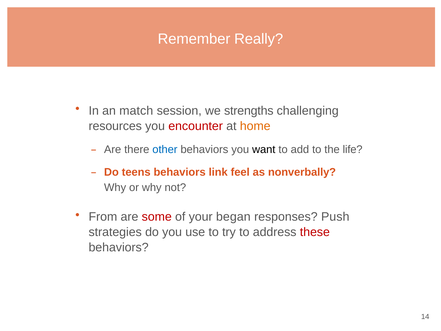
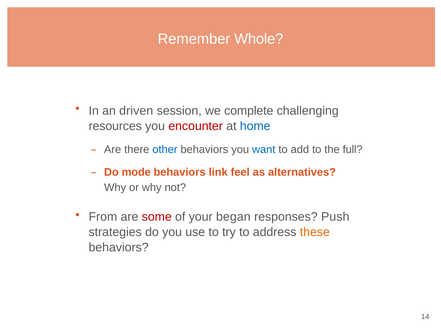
Really: Really -> Whole
match: match -> driven
strengths: strengths -> complete
home colour: orange -> blue
want colour: black -> blue
life: life -> full
teens: teens -> mode
nonverbally: nonverbally -> alternatives
these colour: red -> orange
